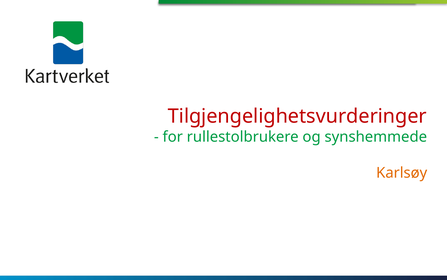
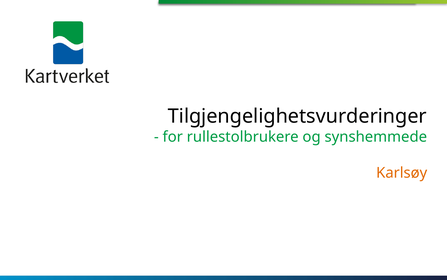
Tilgjengelighetsvurderinger colour: red -> black
